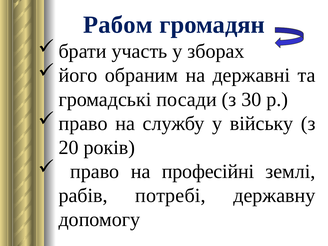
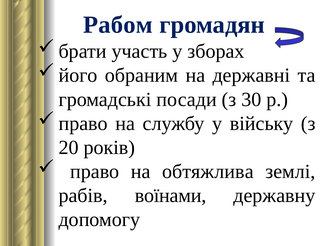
професійні: професійні -> обтяжлива
потребі: потребі -> воїнами
